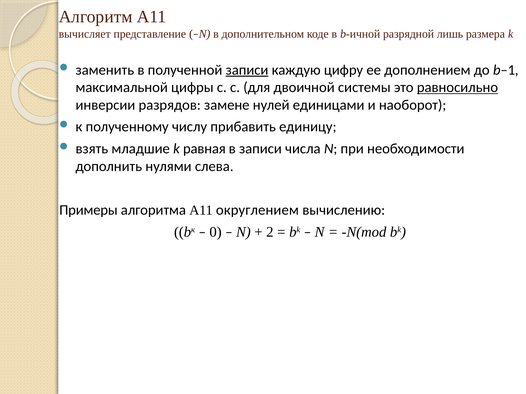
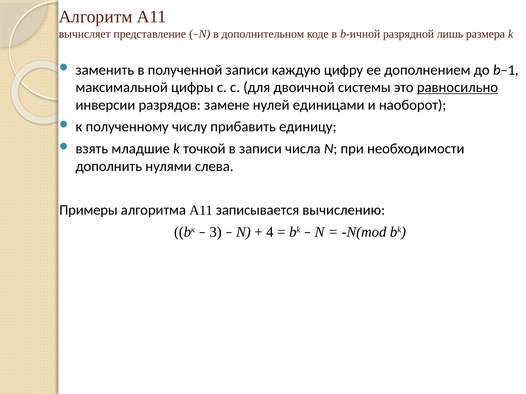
записи at (247, 70) underline: present -> none
равная: равная -> точкой
округлением: округлением -> записывается
0: 0 -> 3
2: 2 -> 4
